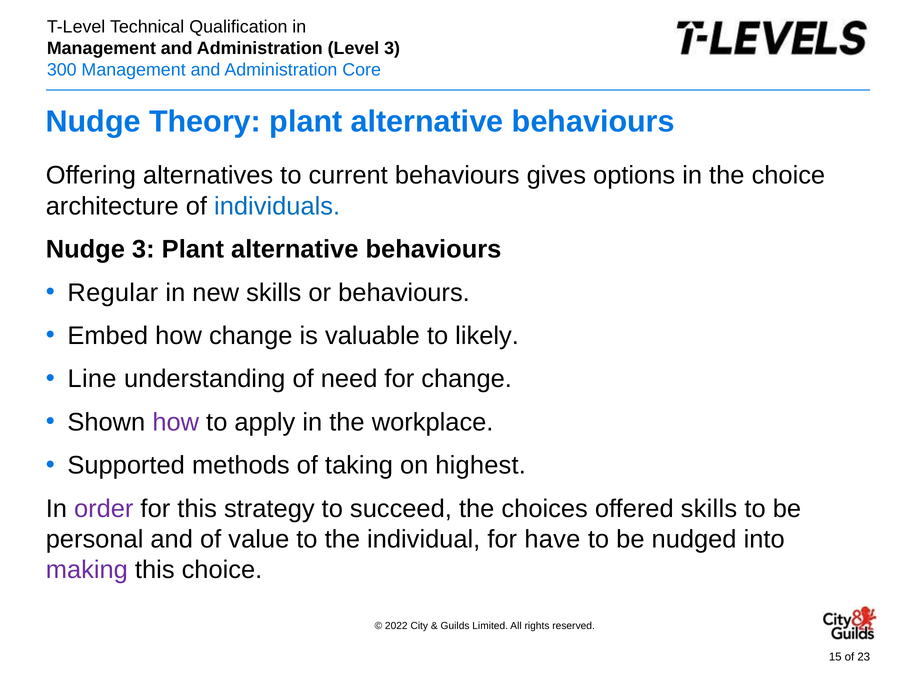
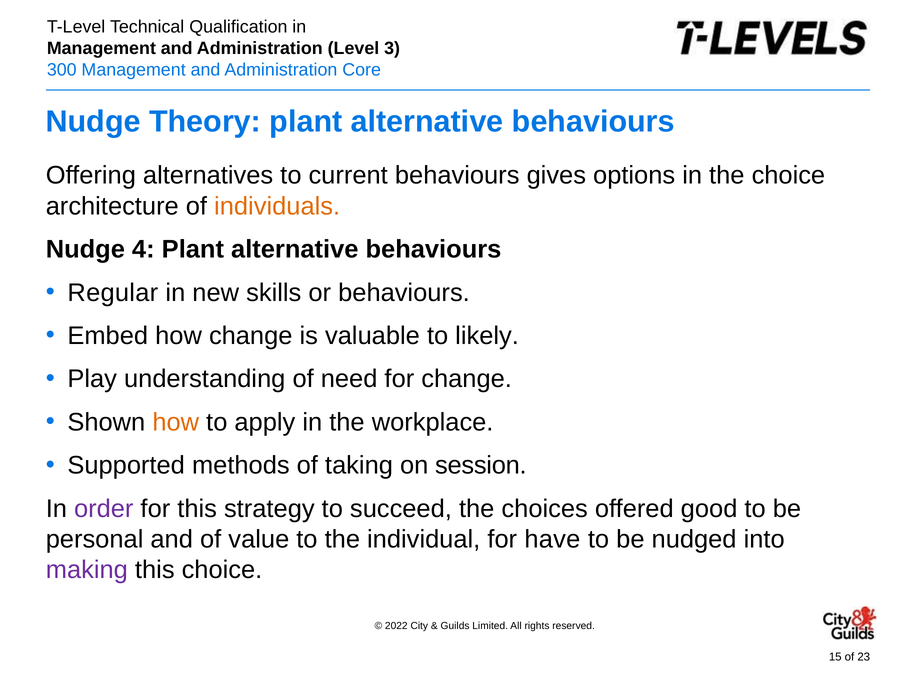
individuals colour: blue -> orange
Nudge 3: 3 -> 4
Line: Line -> Play
how at (176, 422) colour: purple -> orange
highest: highest -> session
offered skills: skills -> good
